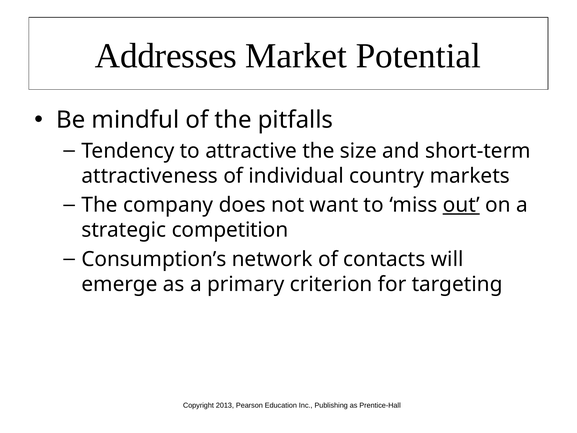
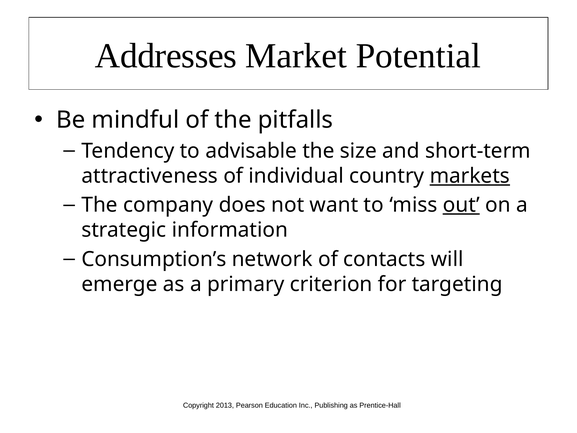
attractive: attractive -> advisable
markets underline: none -> present
competition: competition -> information
